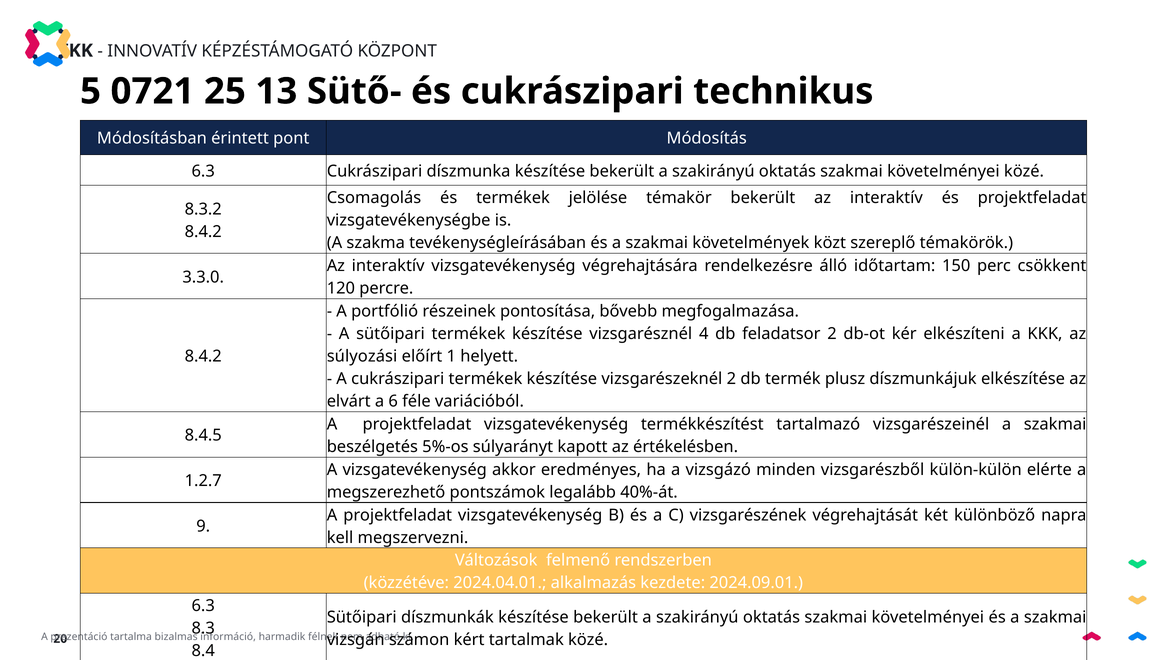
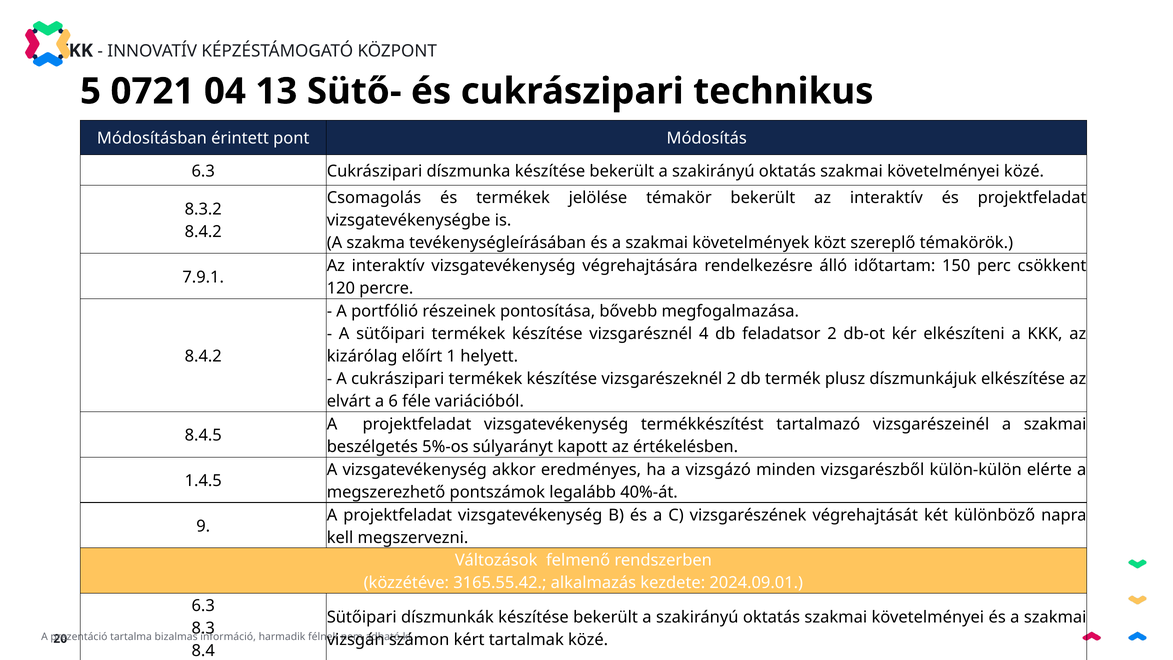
25: 25 -> 04
3.3.0: 3.3.0 -> 7.9.1
súlyozási: súlyozási -> kizárólag
1.2.7: 1.2.7 -> 1.4.5
2024.04.01: 2024.04.01 -> 3165.55.42
